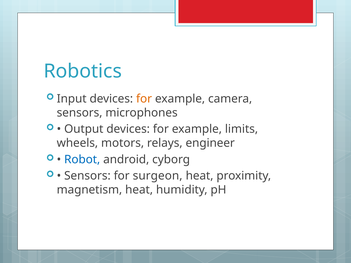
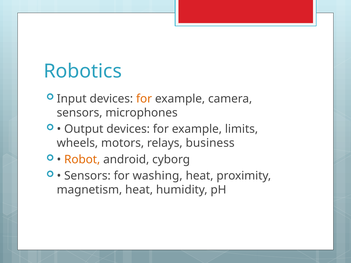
engineer: engineer -> business
Robot colour: blue -> orange
surgeon: surgeon -> washing
